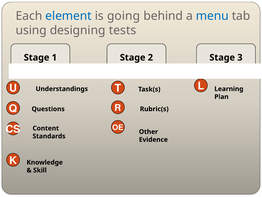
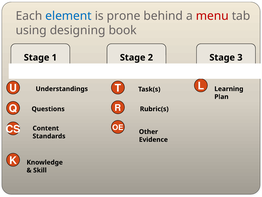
going: going -> prone
menu colour: blue -> red
tests: tests -> book
